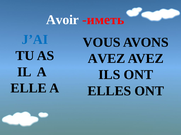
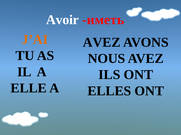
J’AI colour: blue -> orange
VOUS at (102, 43): VOUS -> AVEZ
AVEZ at (106, 59): AVEZ -> NOUS
